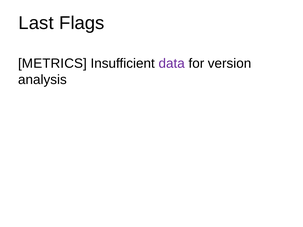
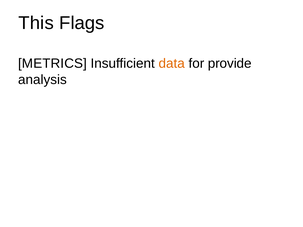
Last: Last -> This
data colour: purple -> orange
version: version -> provide
